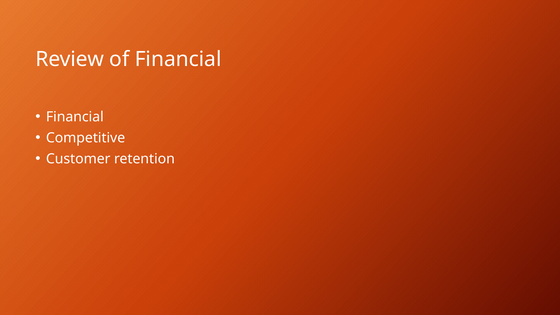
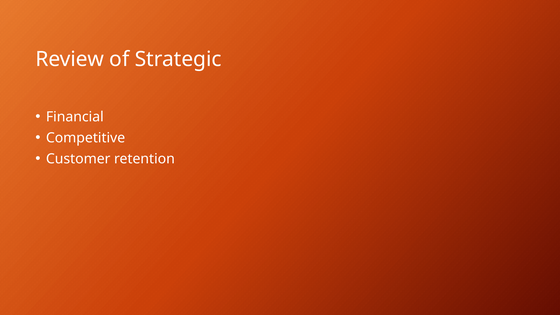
of Financial: Financial -> Strategic
